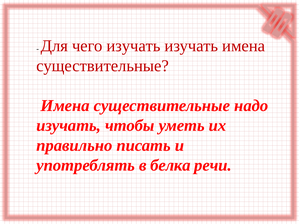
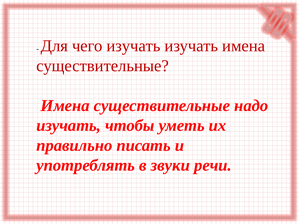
белка: белка -> звуки
